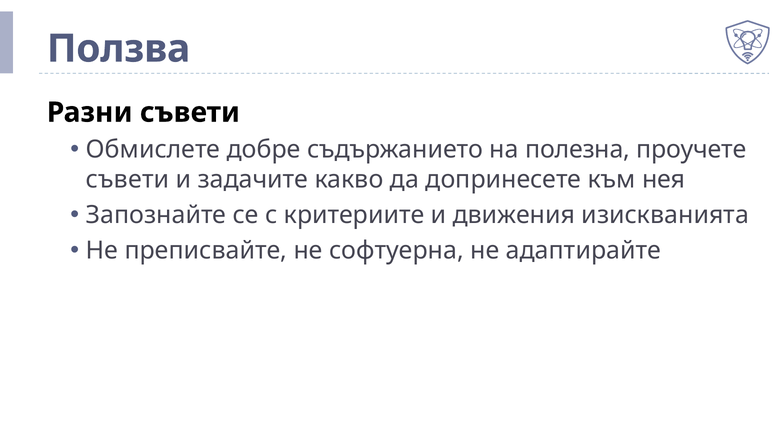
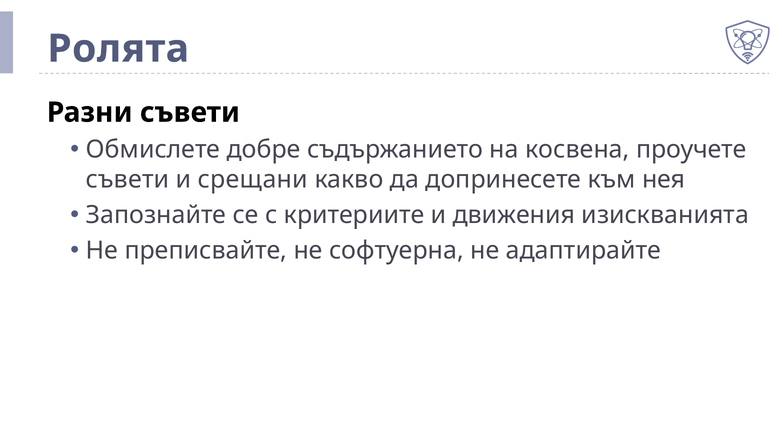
Ползва: Ползва -> Ролята
полезна: полезна -> косвена
задачите: задачите -> срещани
